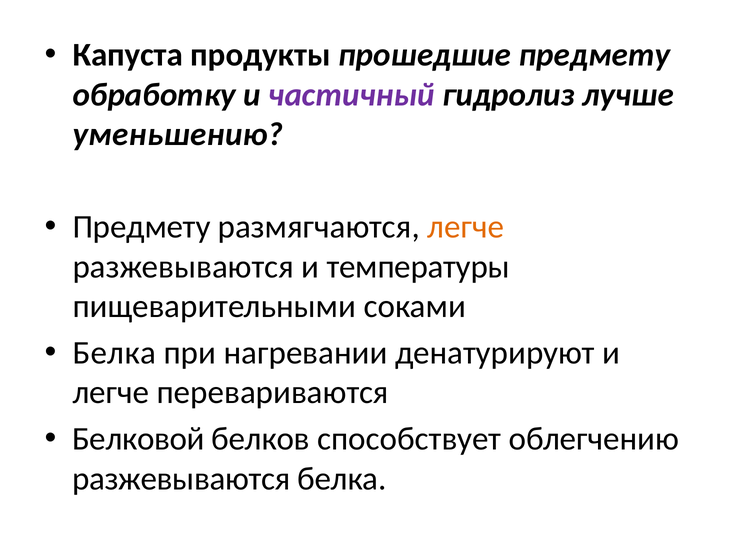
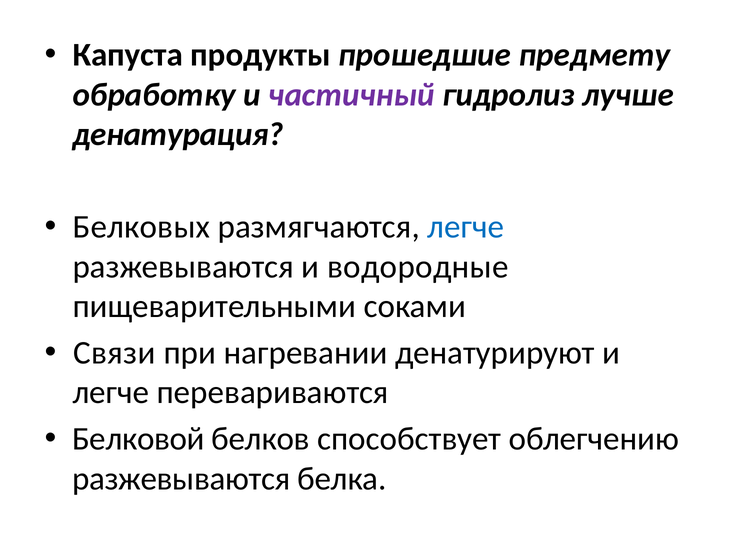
уменьшению: уменьшению -> денатурация
Предмету at (142, 227): Предмету -> Белковых
легче at (466, 227) colour: orange -> blue
температуры: температуры -> водородные
Белка at (114, 353): Белка -> Связи
